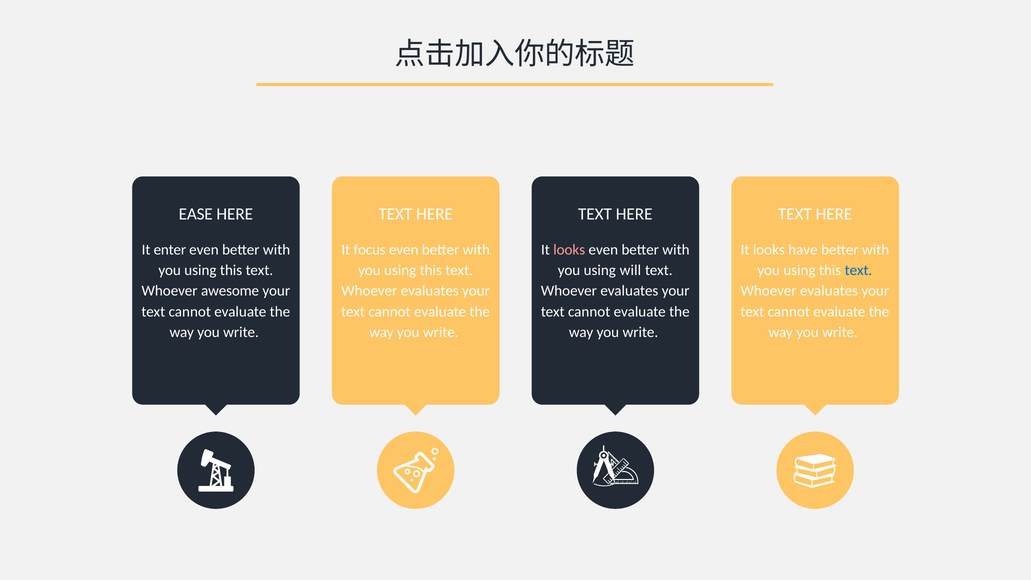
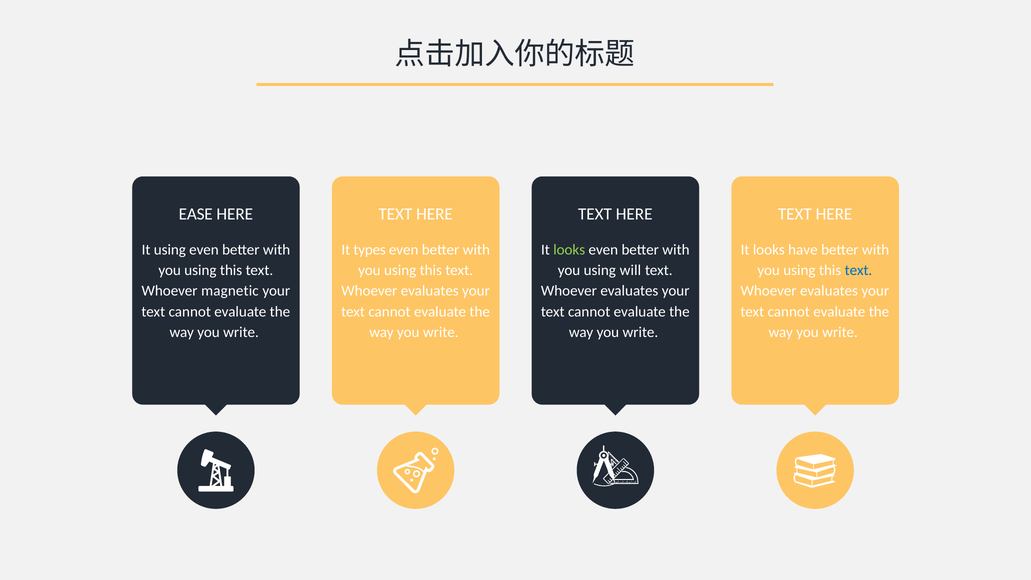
It enter: enter -> using
focus: focus -> types
looks at (569, 250) colour: pink -> light green
awesome: awesome -> magnetic
